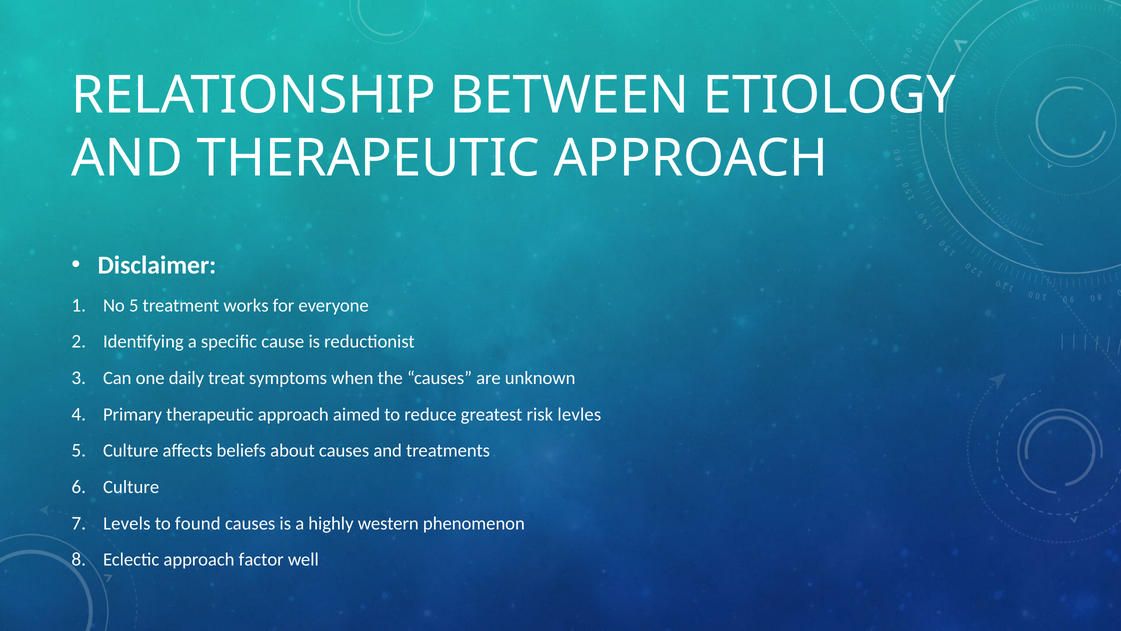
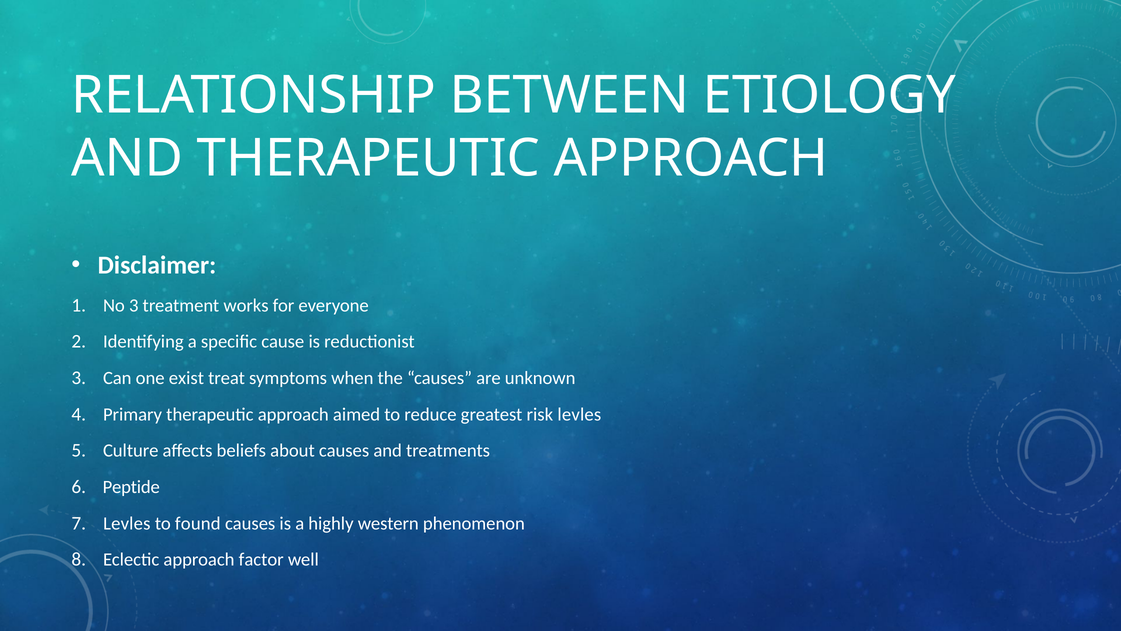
No 5: 5 -> 3
daily: daily -> exist
Culture at (131, 487): Culture -> Peptide
Levels at (127, 523): Levels -> Levles
